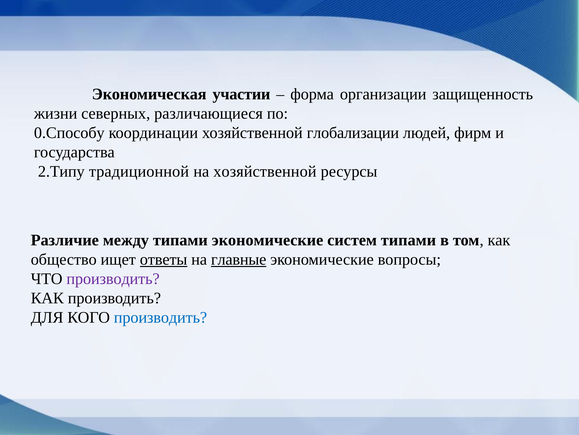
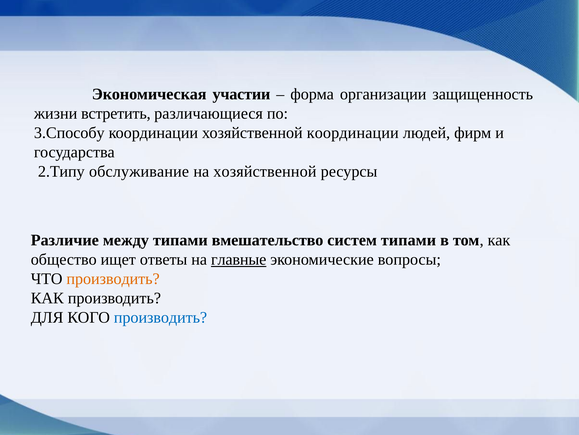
северных: северных -> встретить
0.Способу: 0.Способу -> 3.Способу
хозяйственной глобализации: глобализации -> координации
традиционной: традиционной -> обслуживание
типами экономические: экономические -> вмешательство
ответы underline: present -> none
производить at (113, 278) colour: purple -> orange
